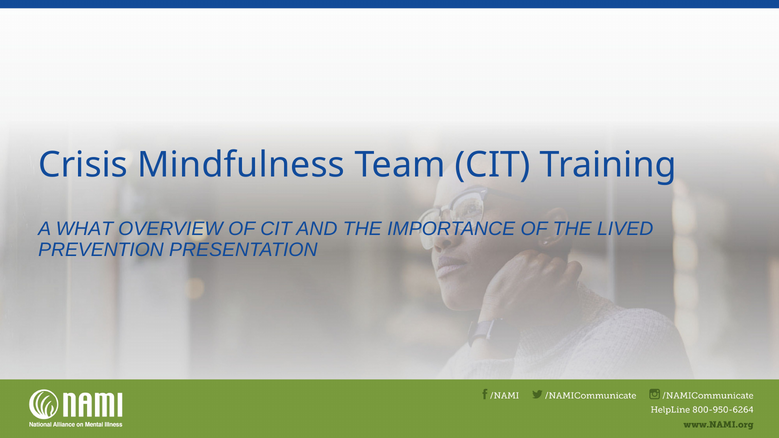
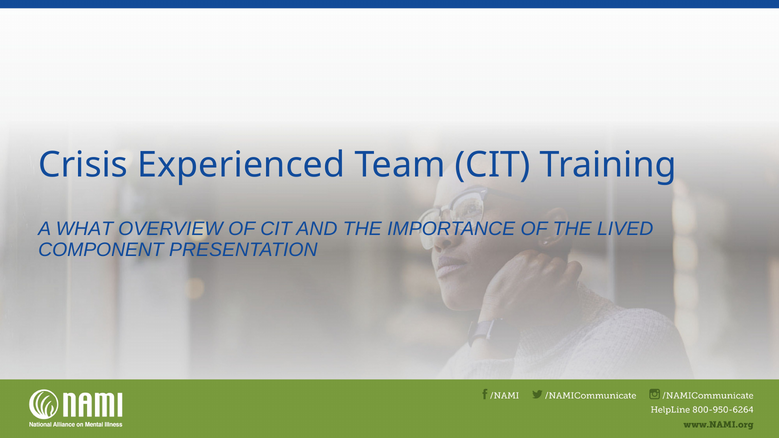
Mindfulness: Mindfulness -> Experienced
PREVENTION: PREVENTION -> COMPONENT
